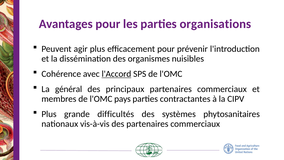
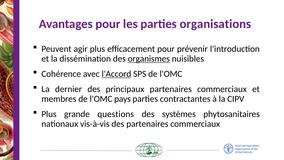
organismes underline: none -> present
général: général -> dernier
difficultés: difficultés -> questions
